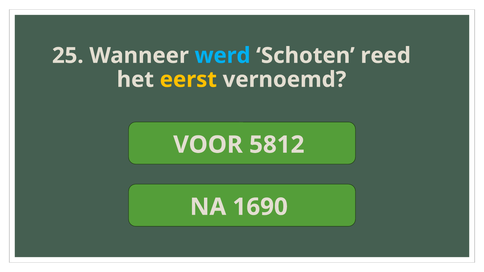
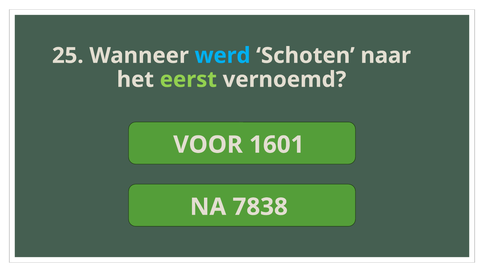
reed: reed -> naar
eerst colour: yellow -> light green
5812: 5812 -> 1601
1690: 1690 -> 7838
